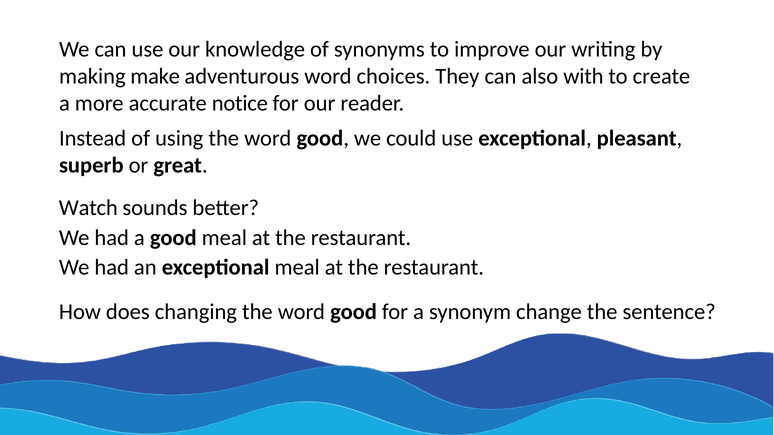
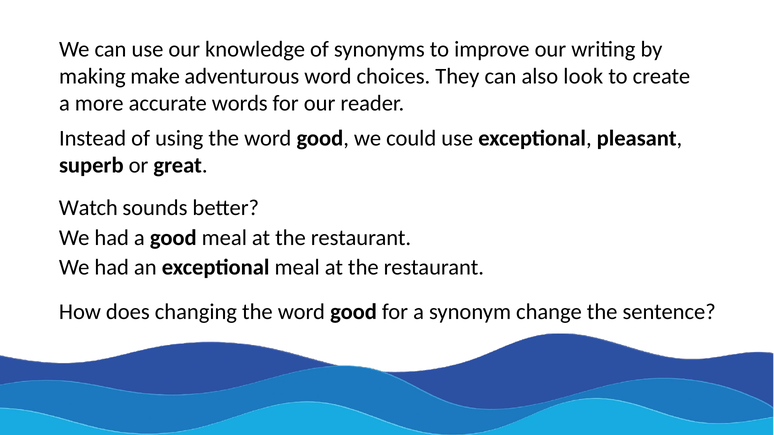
with: with -> look
notice: notice -> words
